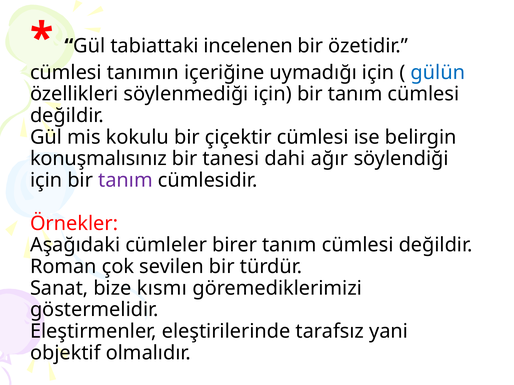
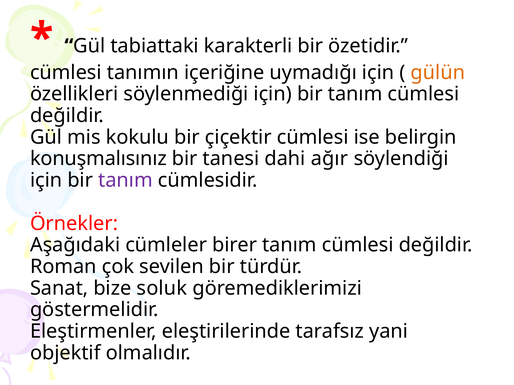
incelenen: incelenen -> karakterli
gülün colour: blue -> orange
kısmı: kısmı -> soluk
